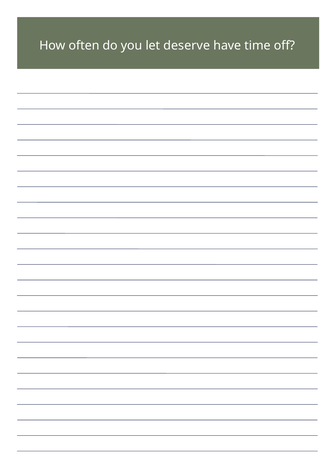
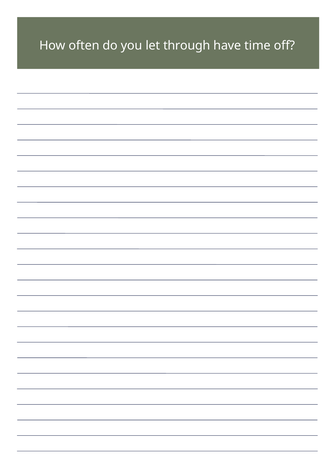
deserve: deserve -> through
